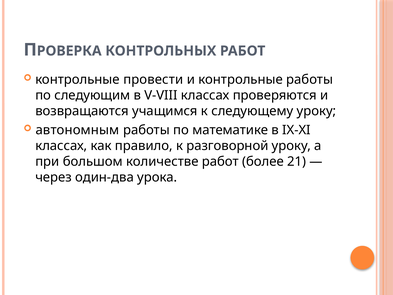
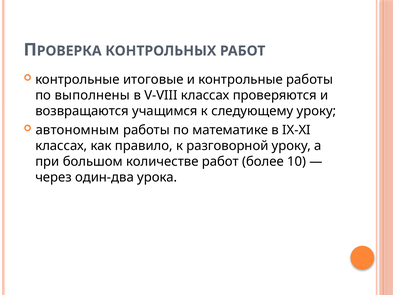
провести: провести -> итоговые
следующим: следующим -> выполнены
21: 21 -> 10
